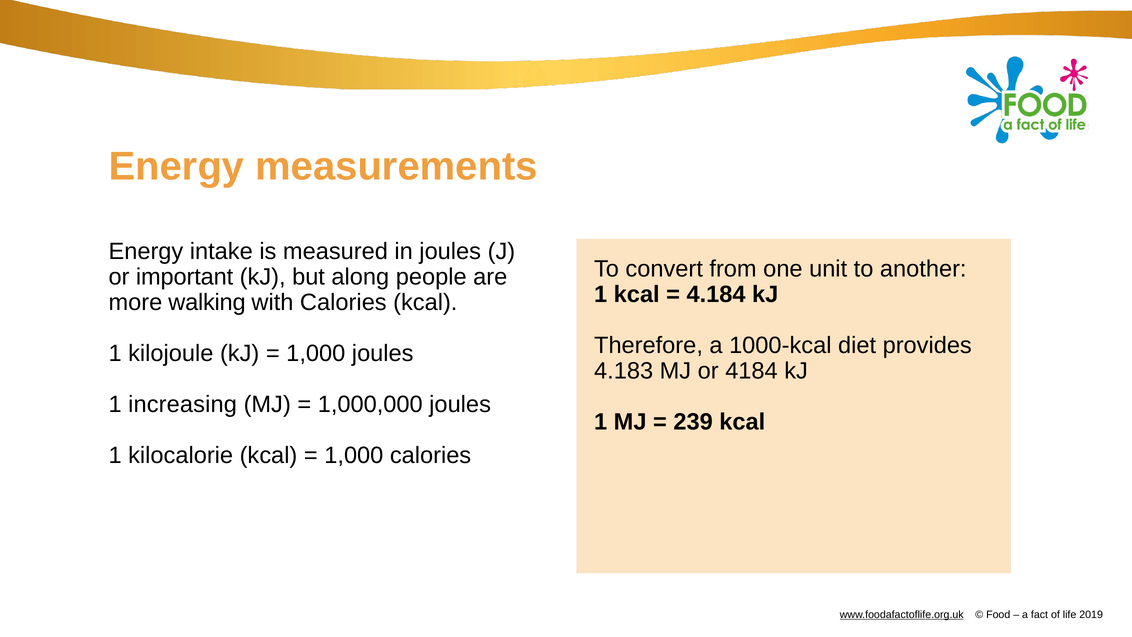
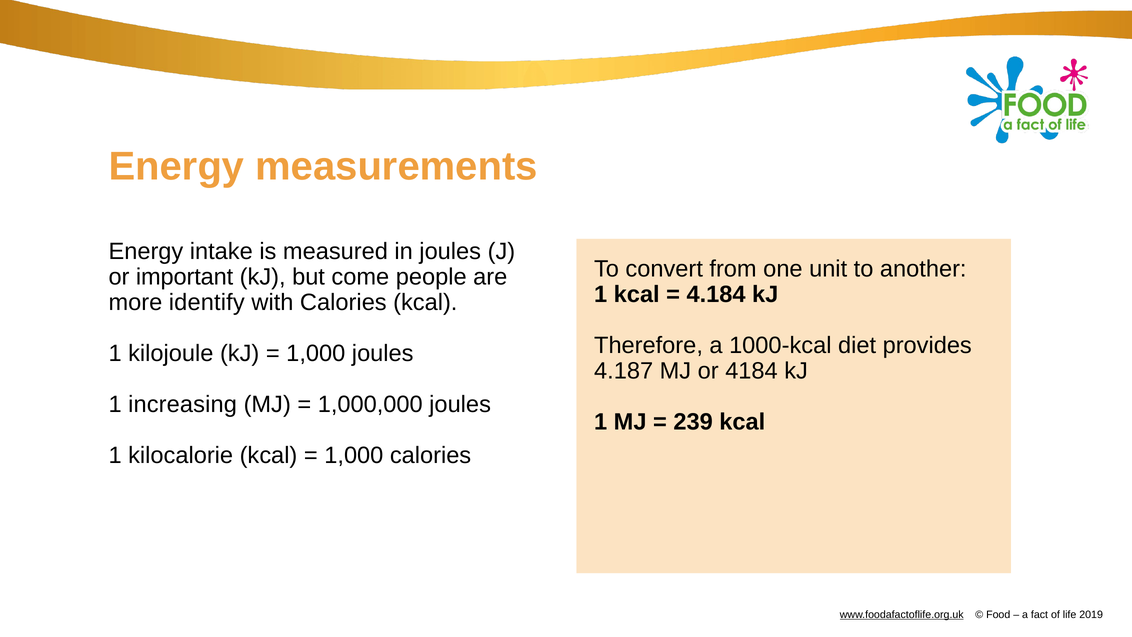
along: along -> come
walking: walking -> identify
4.183: 4.183 -> 4.187
